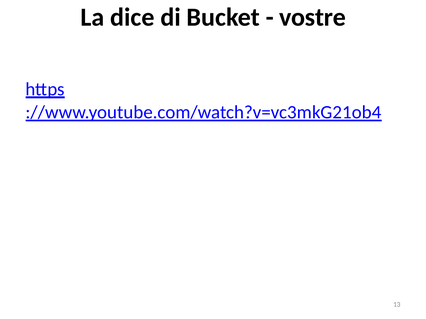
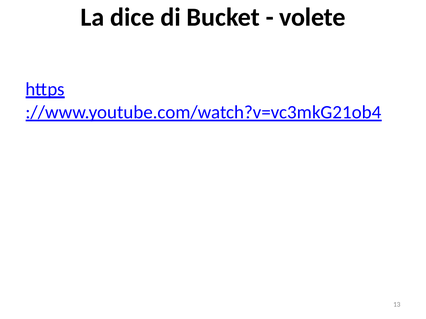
vostre: vostre -> volete
